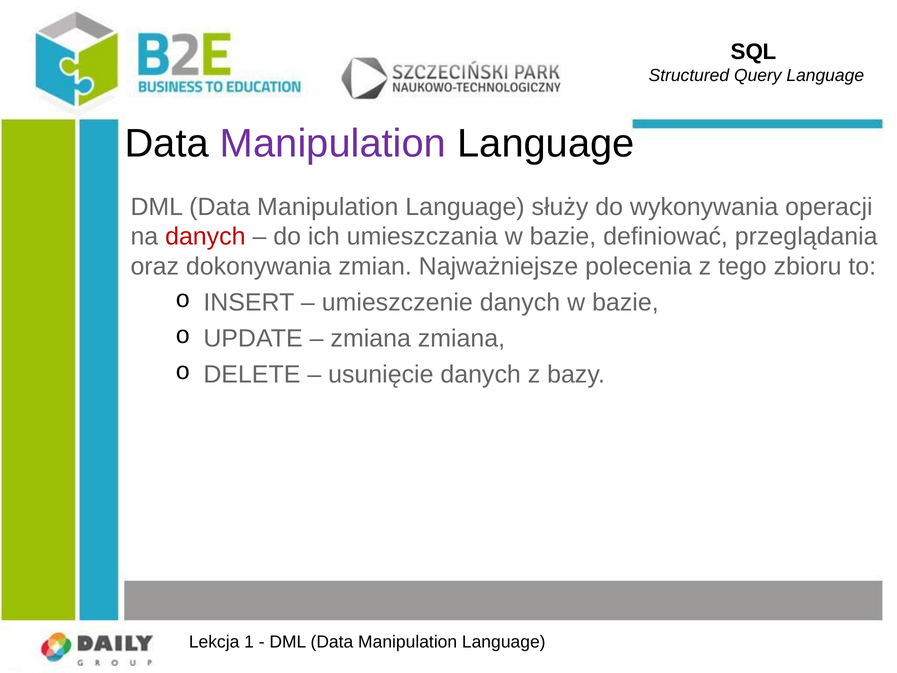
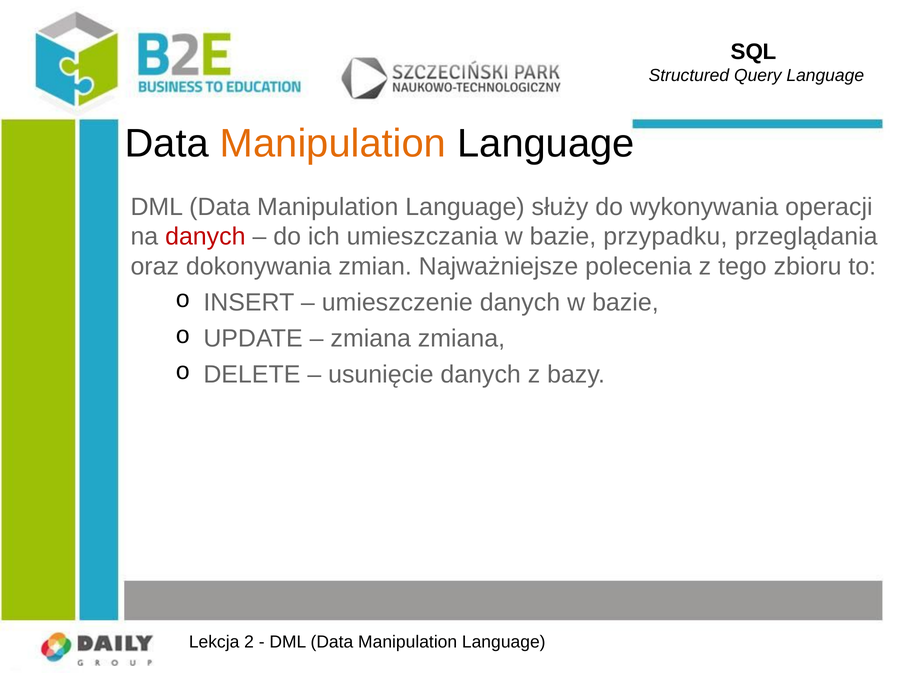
Manipulation at (333, 144) colour: purple -> orange
definiować: definiować -> przypadku
1: 1 -> 2
